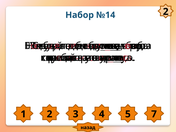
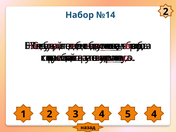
5 7: 7 -> 4
